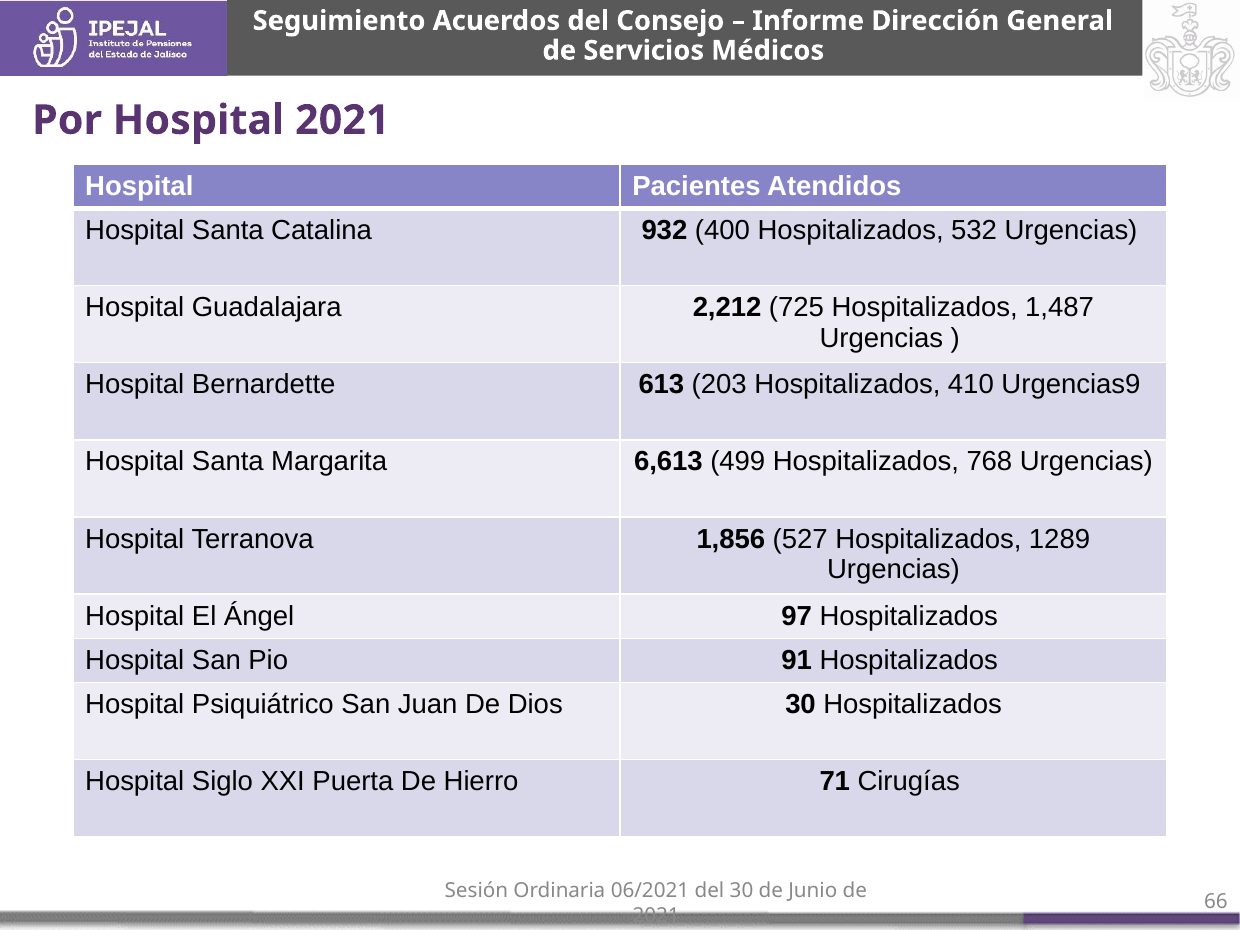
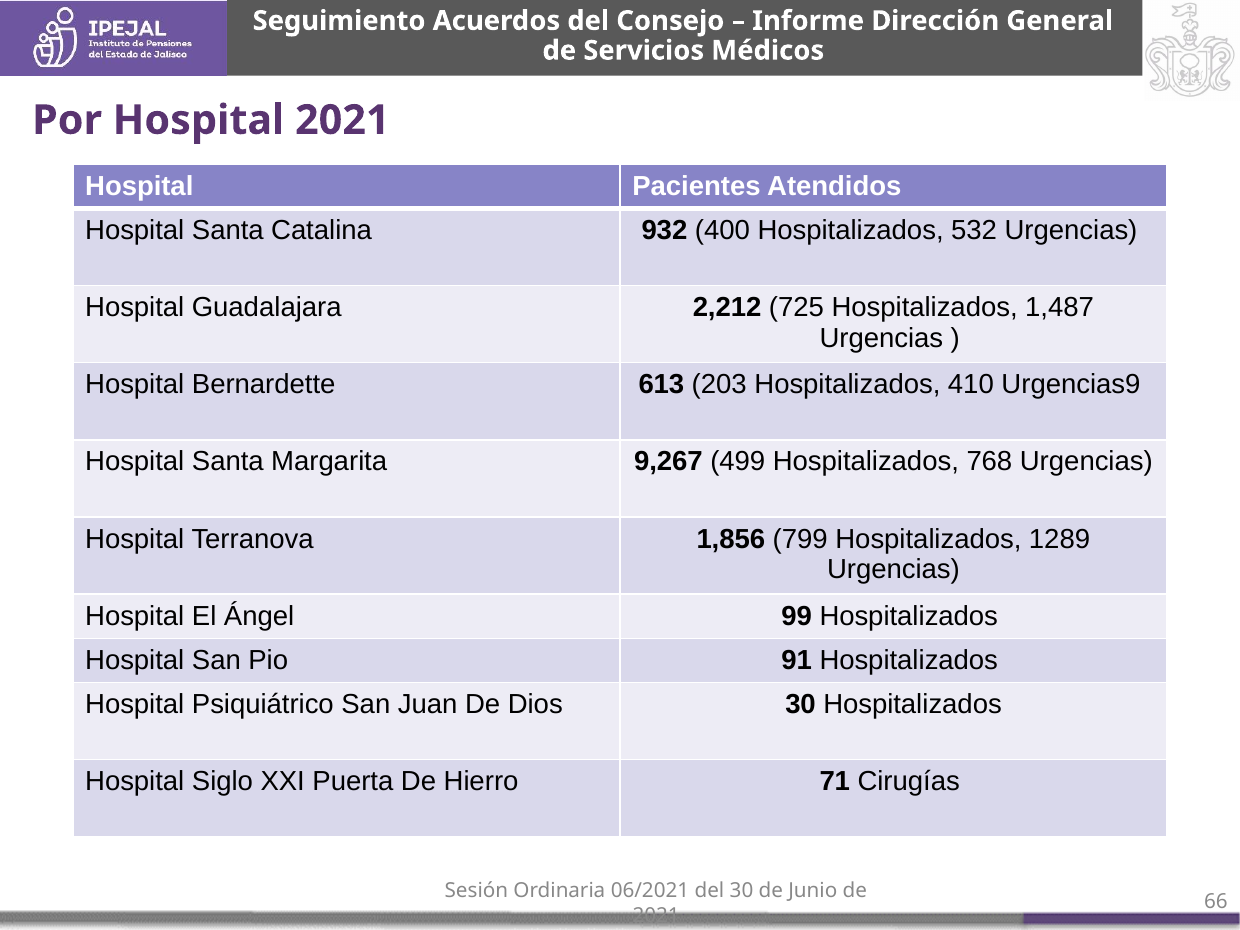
6,613: 6,613 -> 9,267
527: 527 -> 799
97: 97 -> 99
